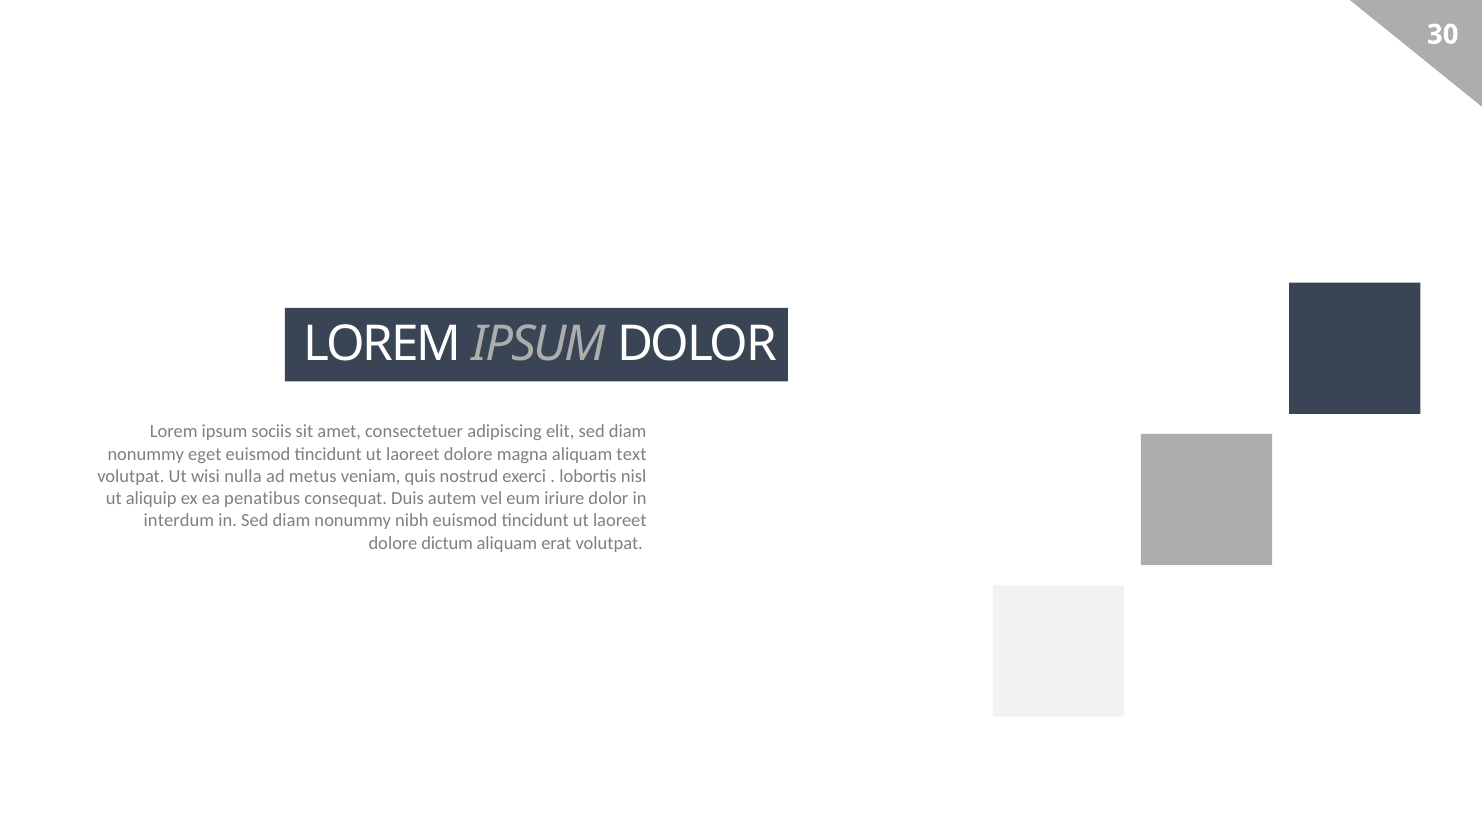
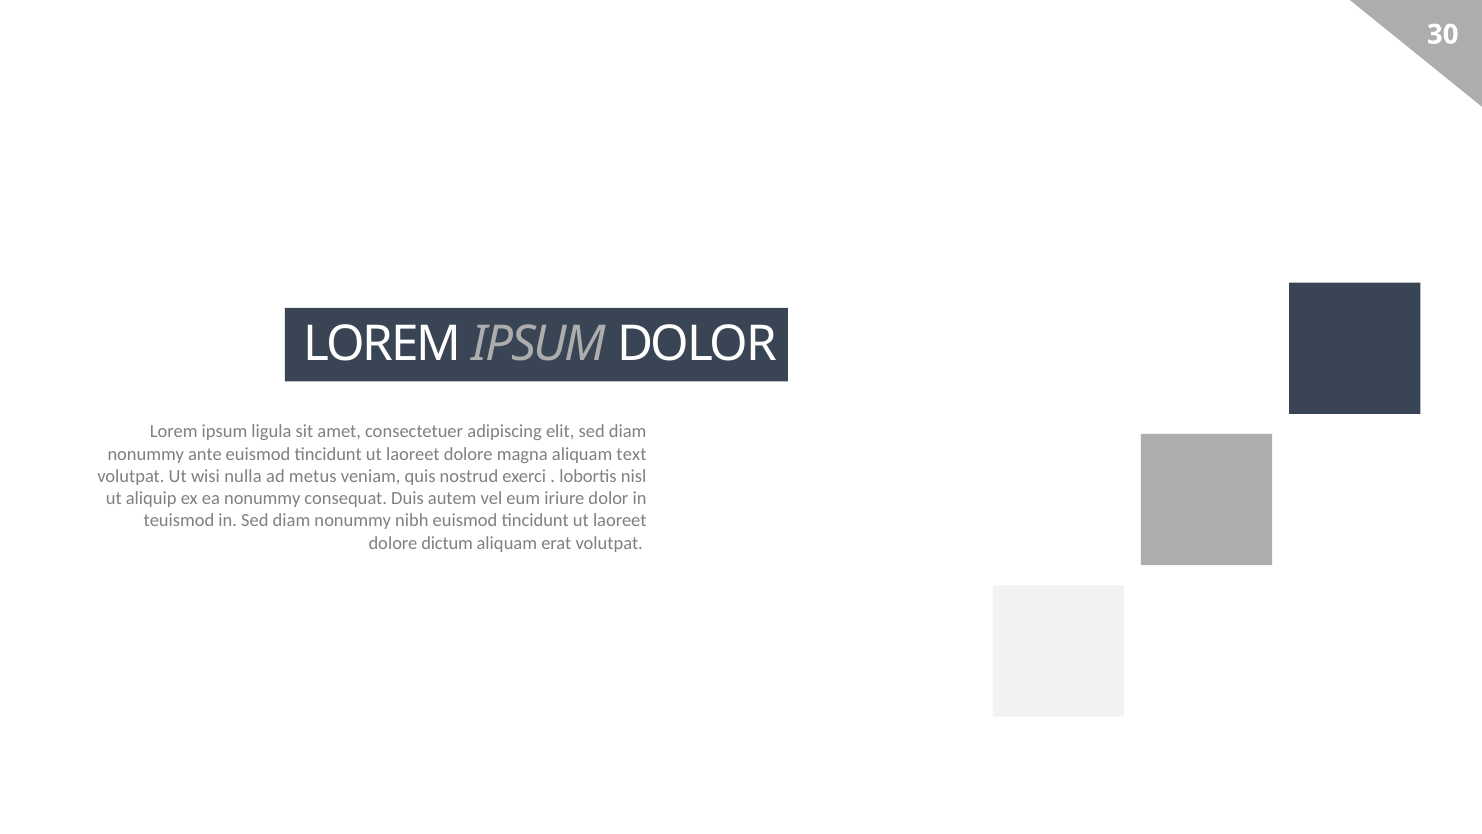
sociis: sociis -> ligula
eget: eget -> ante
ea penatibus: penatibus -> nonummy
interdum: interdum -> teuismod
